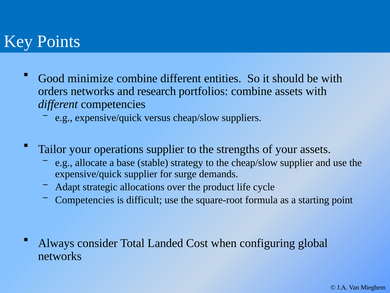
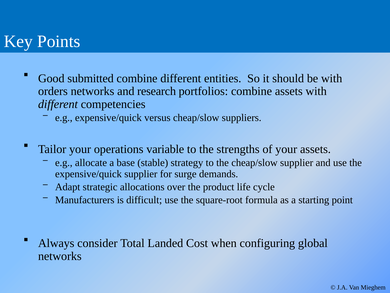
minimize: minimize -> submitted
operations supplier: supplier -> variable
Competencies at (85, 200): Competencies -> Manufacturers
